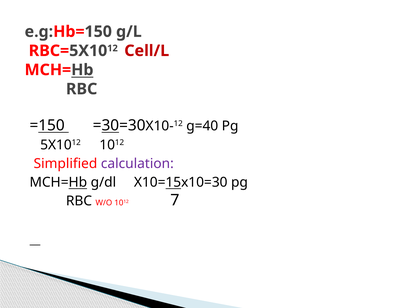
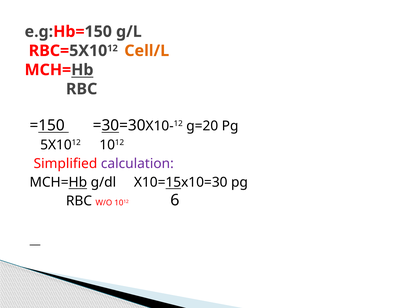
Cell/L colour: red -> orange
g=40: g=40 -> g=20
7: 7 -> 6
